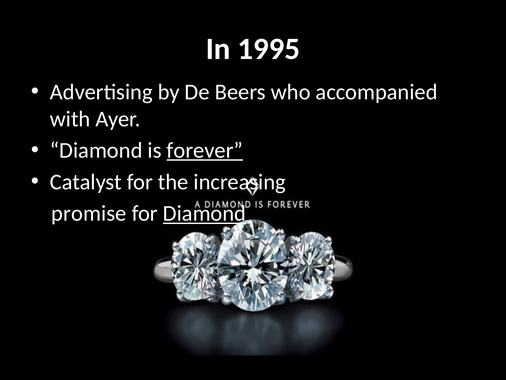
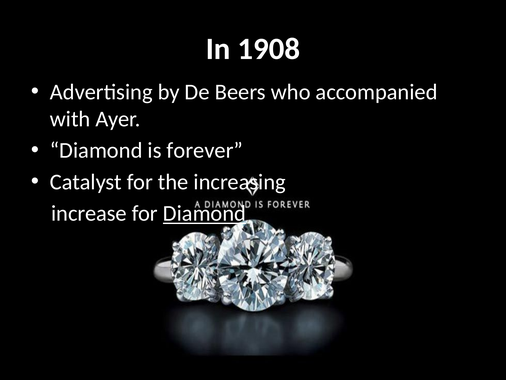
1995: 1995 -> 1908
forever underline: present -> none
promise: promise -> increase
